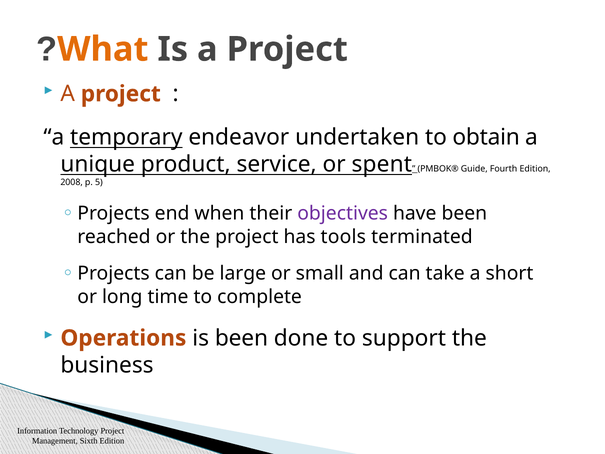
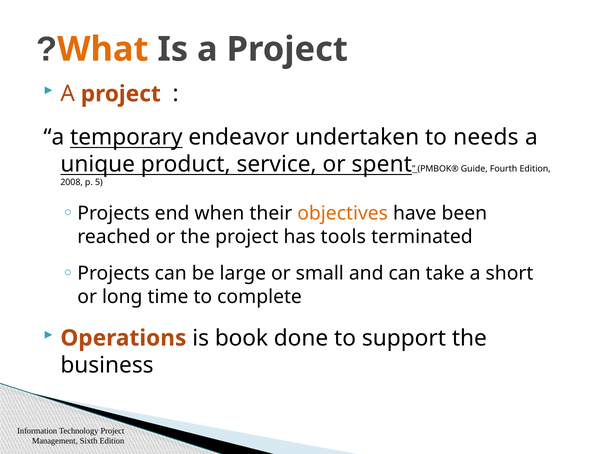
obtain: obtain -> needs
objectives colour: purple -> orange
is been: been -> book
